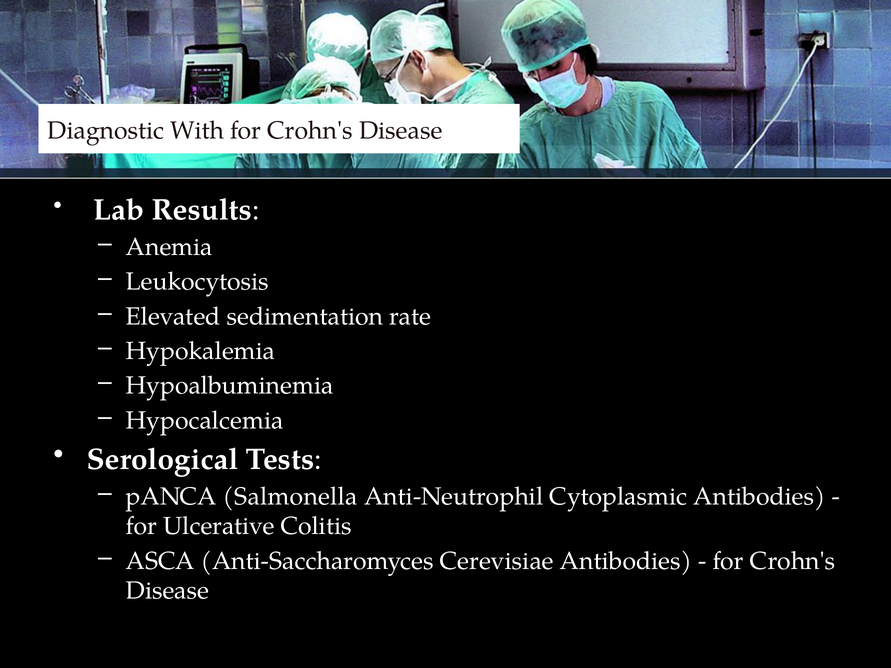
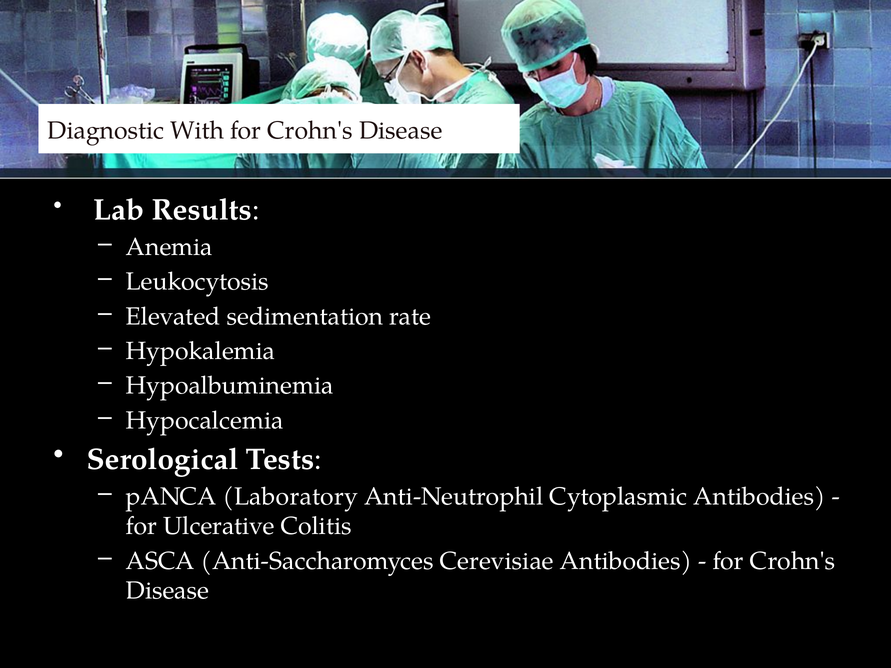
Salmonella: Salmonella -> Laboratory
